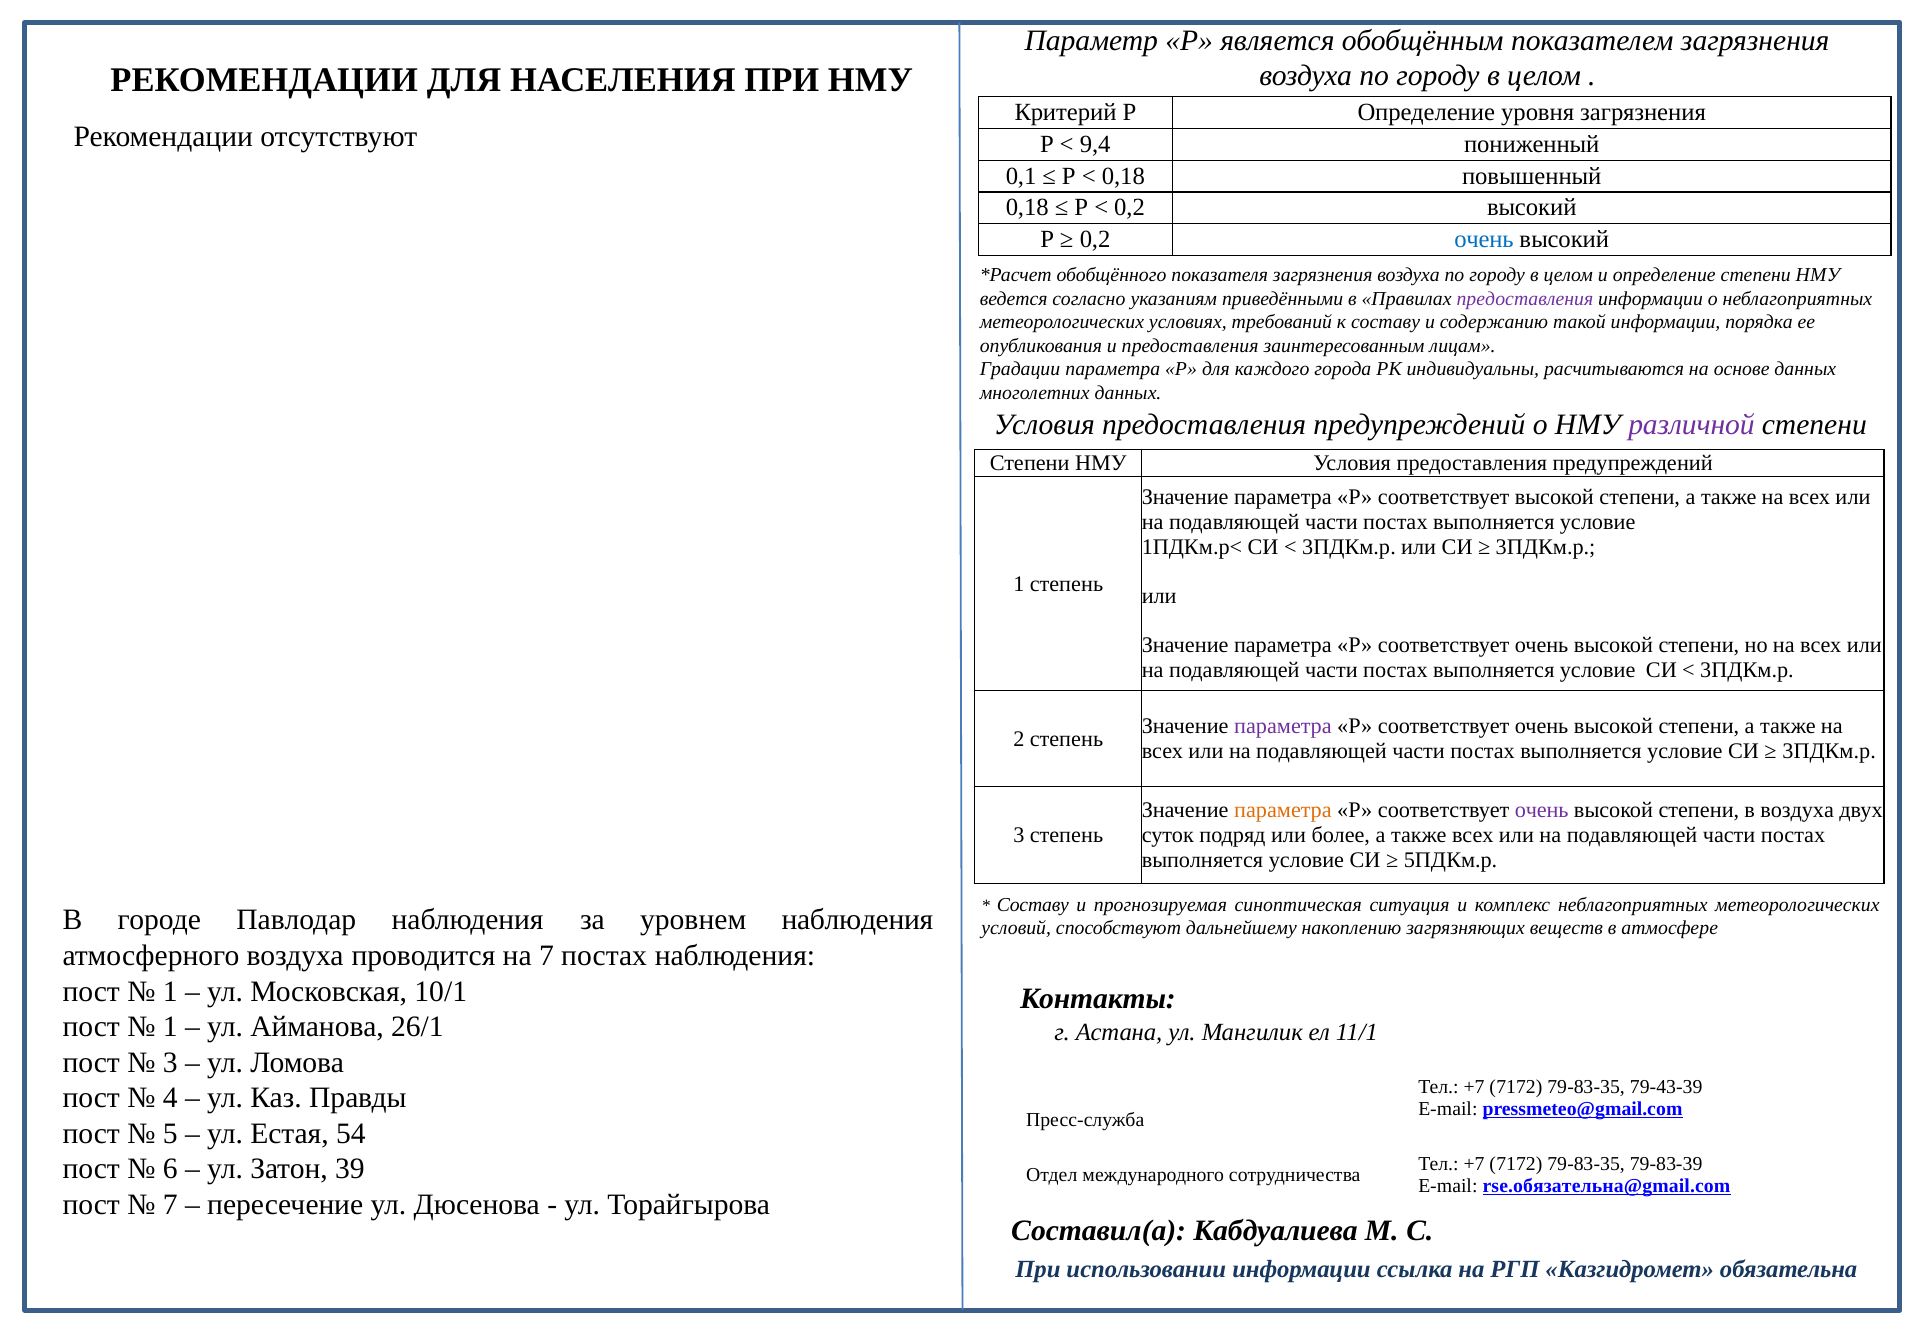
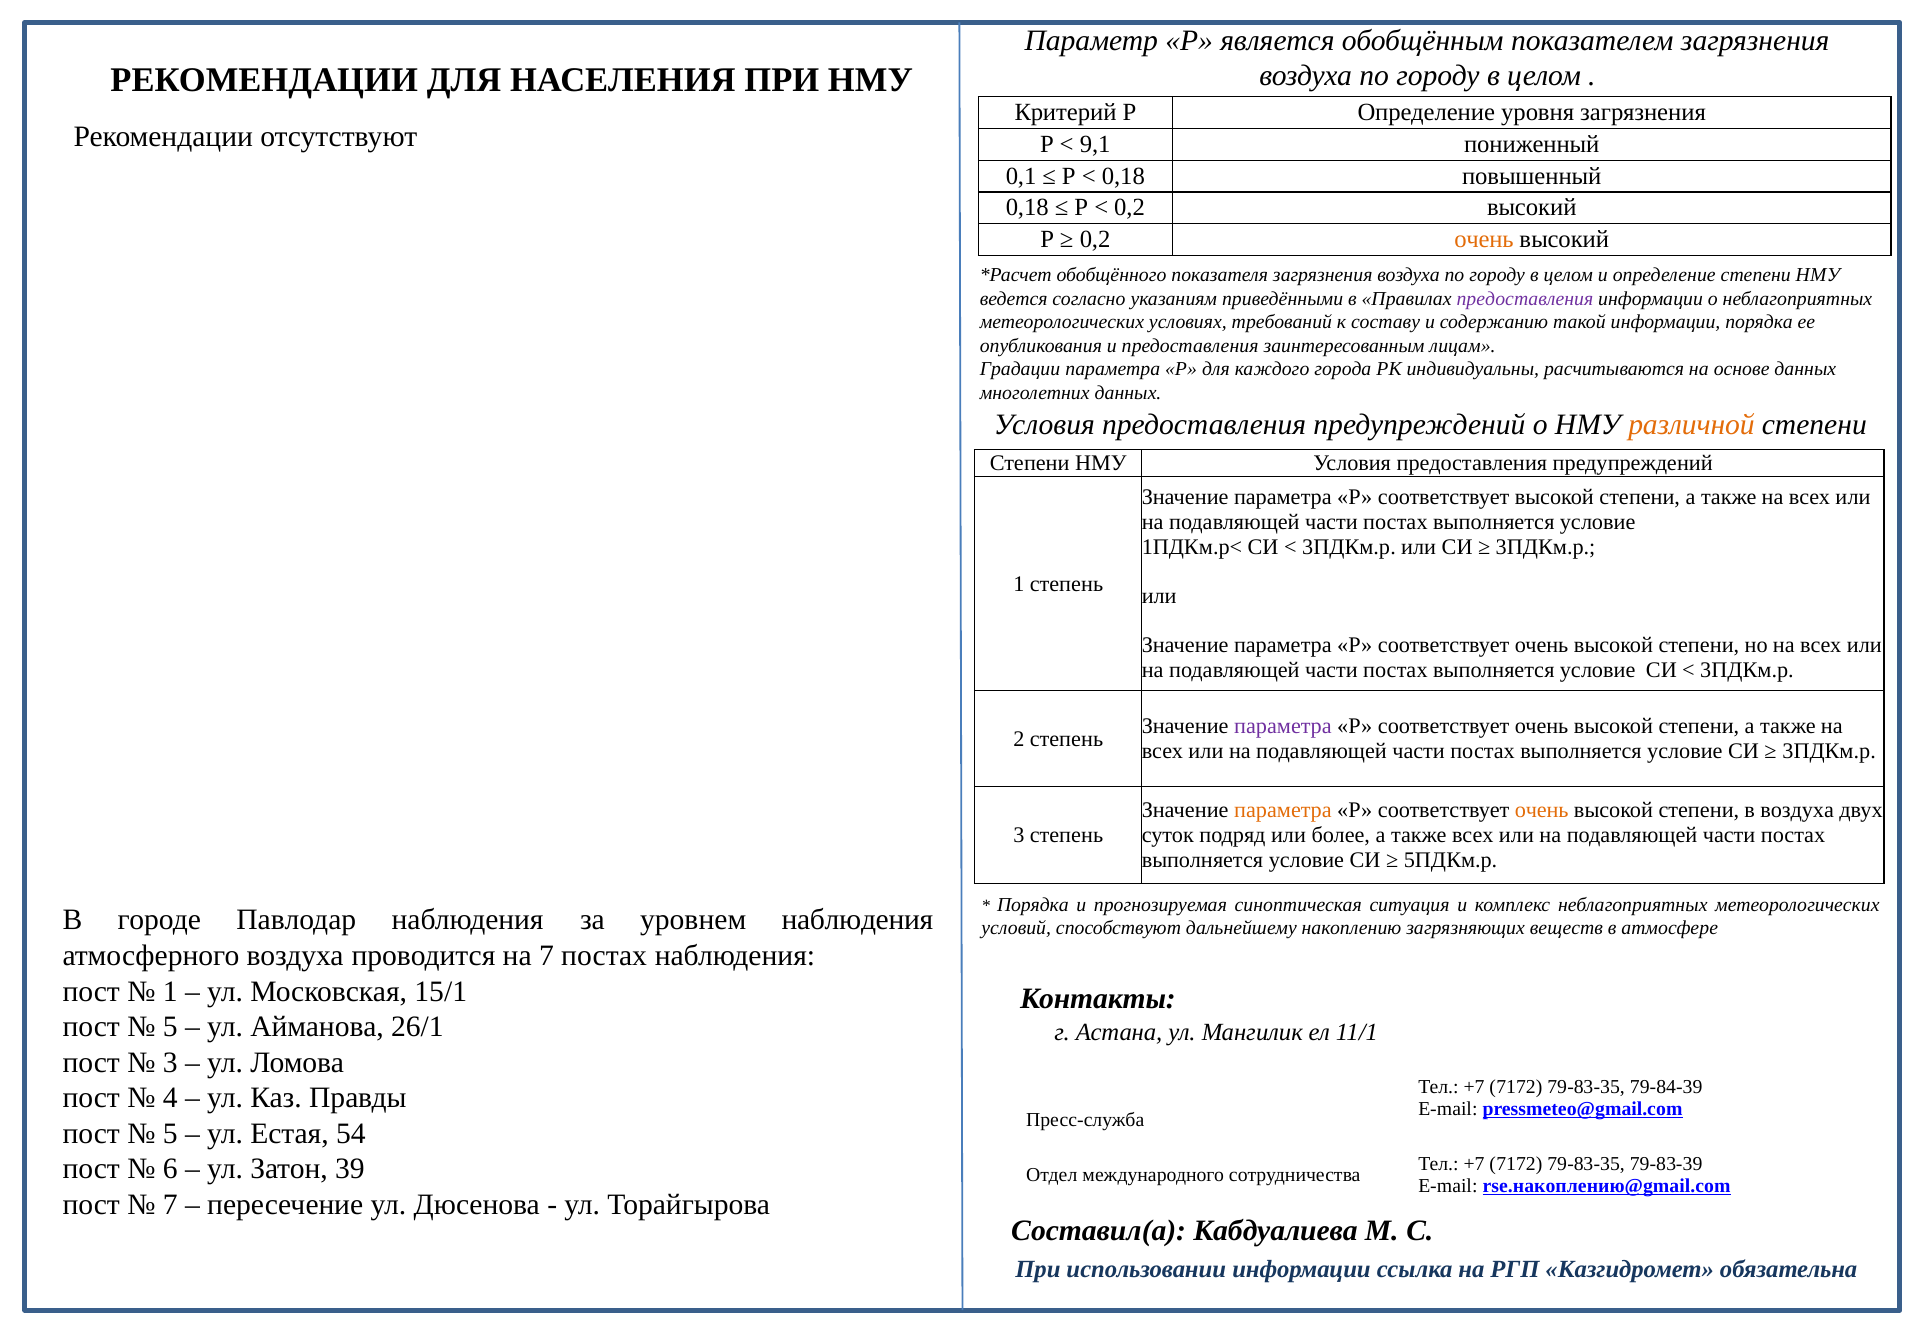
9,4: 9,4 -> 9,1
очень at (1484, 239) colour: blue -> orange
различной colour: purple -> orange
очень at (1542, 810) colour: purple -> orange
Составу at (1033, 904): Составу -> Порядка
10/1: 10/1 -> 15/1
1 at (170, 1027): 1 -> 5
79-43-39: 79-43-39 -> 79-84-39
rse.обязательна@gmail.com: rse.обязательна@gmail.com -> rse.накоплению@gmail.com
